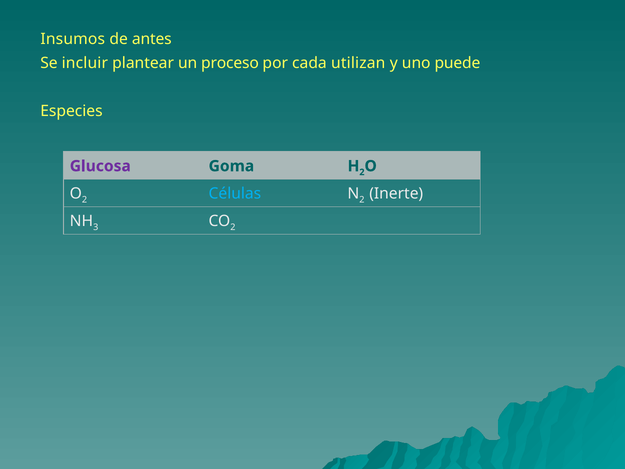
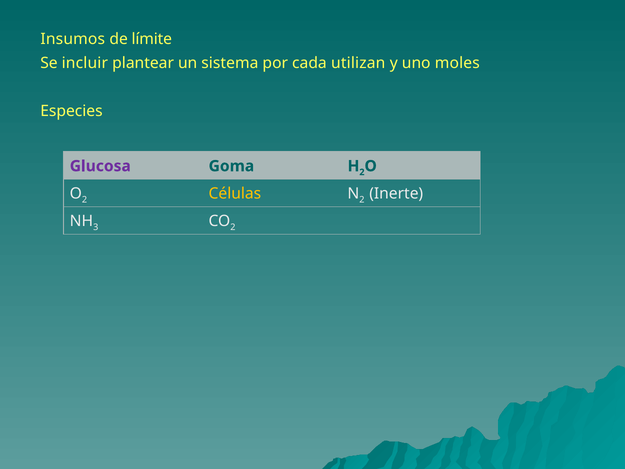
antes: antes -> límite
proceso: proceso -> sistema
puede: puede -> moles
Células colour: light blue -> yellow
